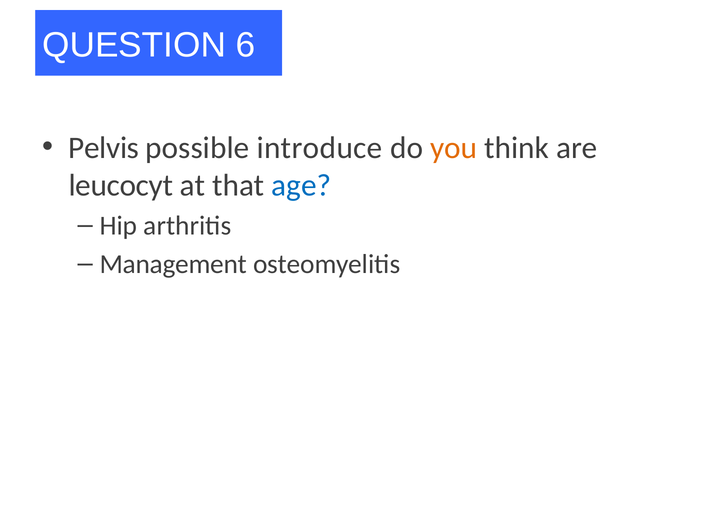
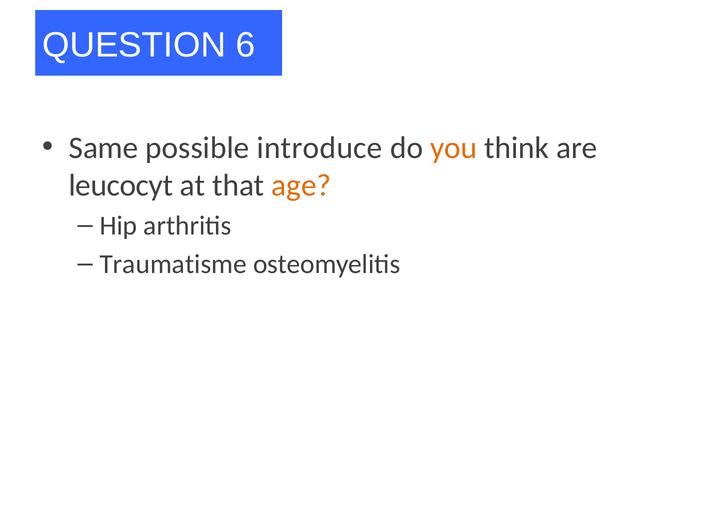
Pelvis: Pelvis -> Same
age colour: blue -> orange
Management: Management -> Traumatisme
